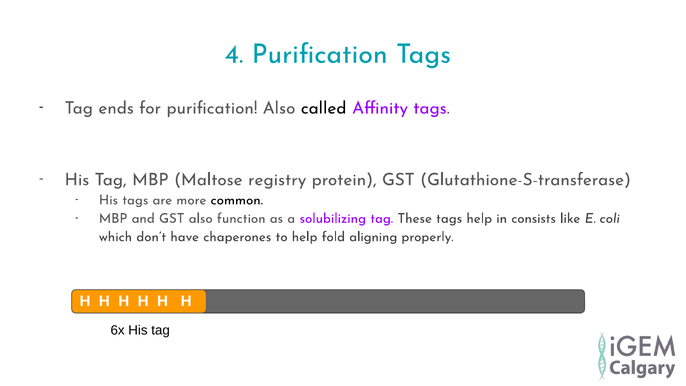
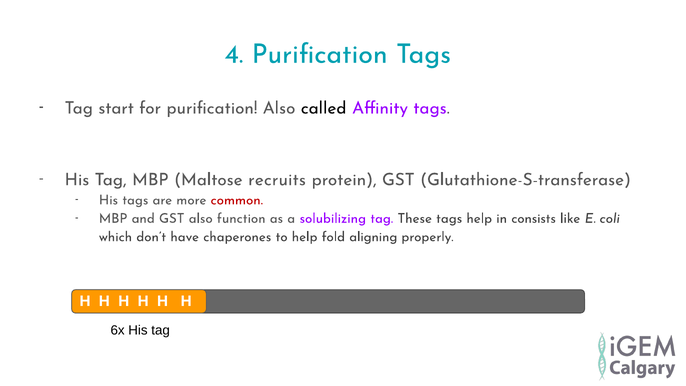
ends: ends -> start
registry: registry -> recruits
common colour: black -> red
